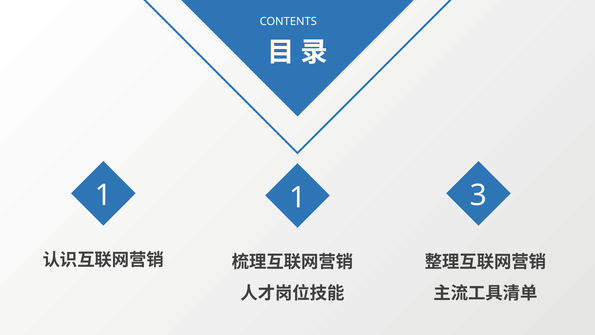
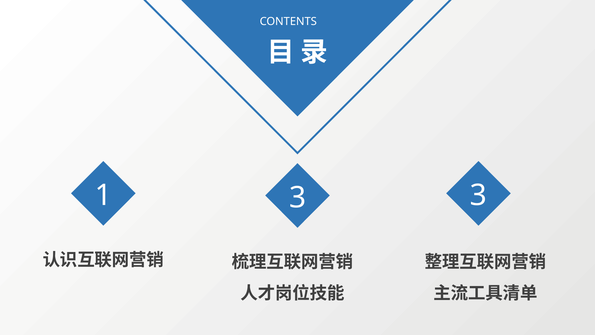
1 1: 1 -> 3
